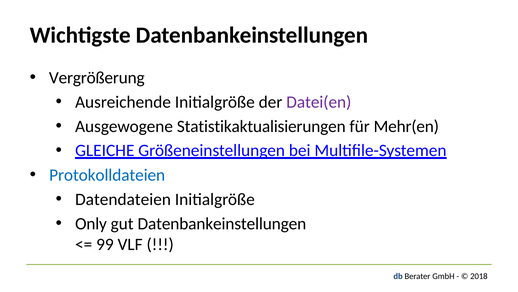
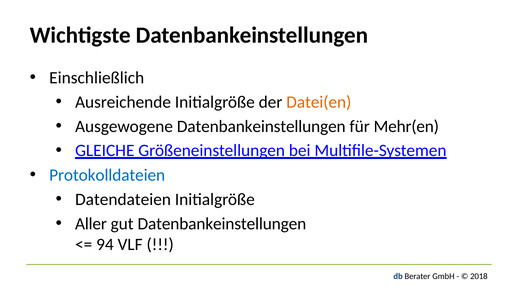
Vergrößerung: Vergrößerung -> Einschließlich
Datei(en colour: purple -> orange
Ausgewogene Statistikaktualisierungen: Statistikaktualisierungen -> Datenbankeinstellungen
Only: Only -> Aller
99: 99 -> 94
